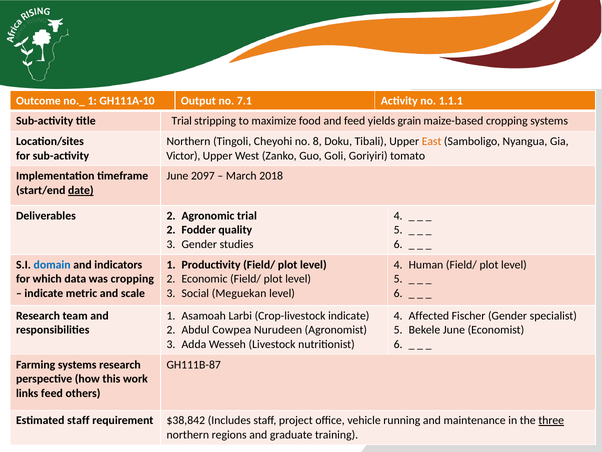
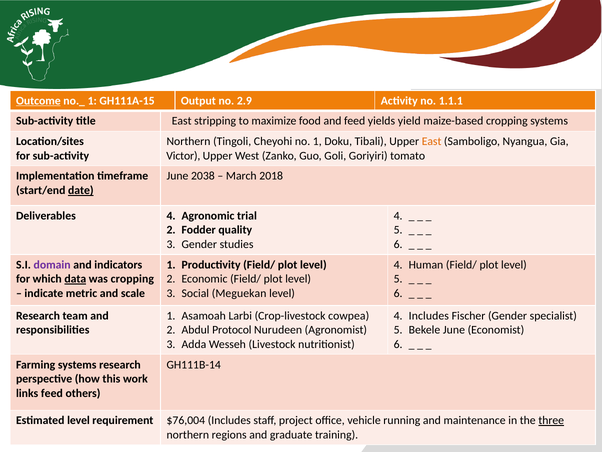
Outcome underline: none -> present
GH111A-10: GH111A-10 -> GH111A-15
7.1: 7.1 -> 2.9
title Trial: Trial -> East
grain: grain -> yield
no 8: 8 -> 1
2097: 2097 -> 2038
Deliverables 2: 2 -> 4
domain colour: blue -> purple
data underline: none -> present
Crop-livestock indicate: indicate -> cowpea
Affected at (429, 315): Affected -> Includes
Cowpea: Cowpea -> Protocol
GH111B-87: GH111B-87 -> GH111B-14
Estimated staff: staff -> level
$38,842: $38,842 -> $76,004
